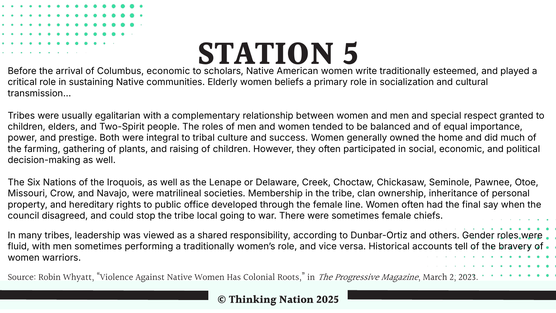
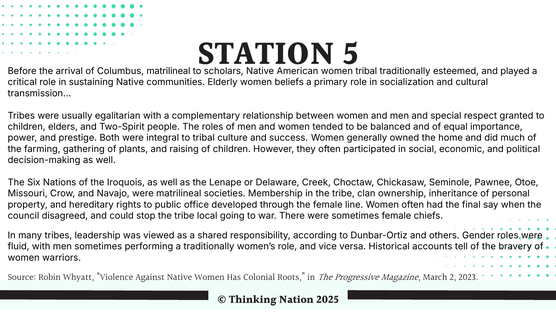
Columbus economic: economic -> matrilineal
write at (366, 71): write -> tribal
